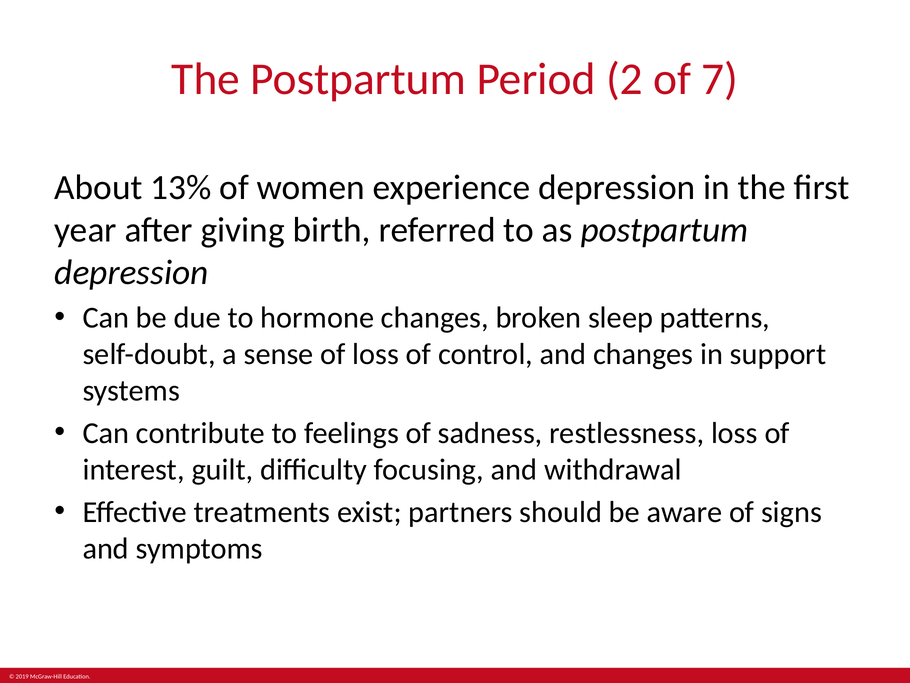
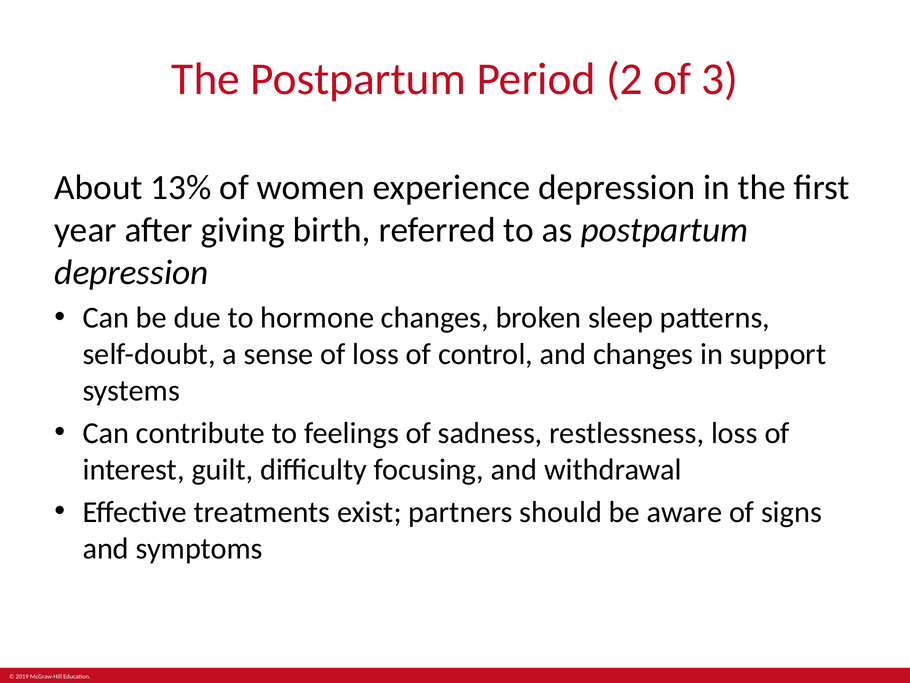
7: 7 -> 3
